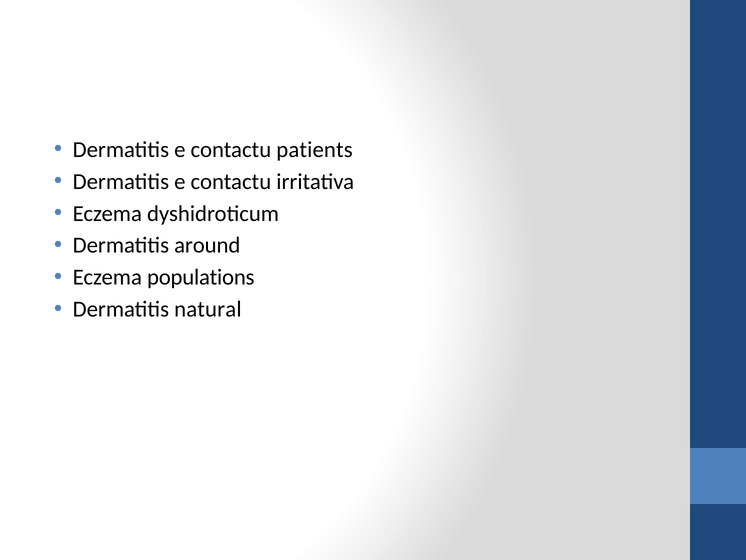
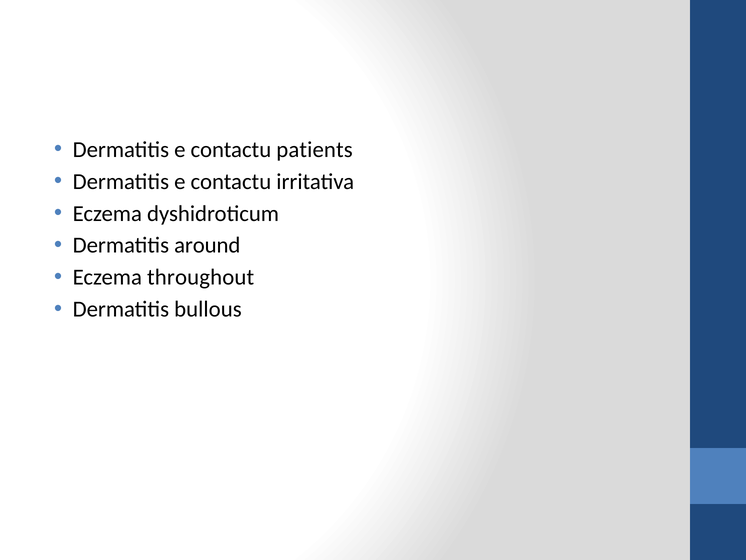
populations: populations -> throughout
natural: natural -> bullous
